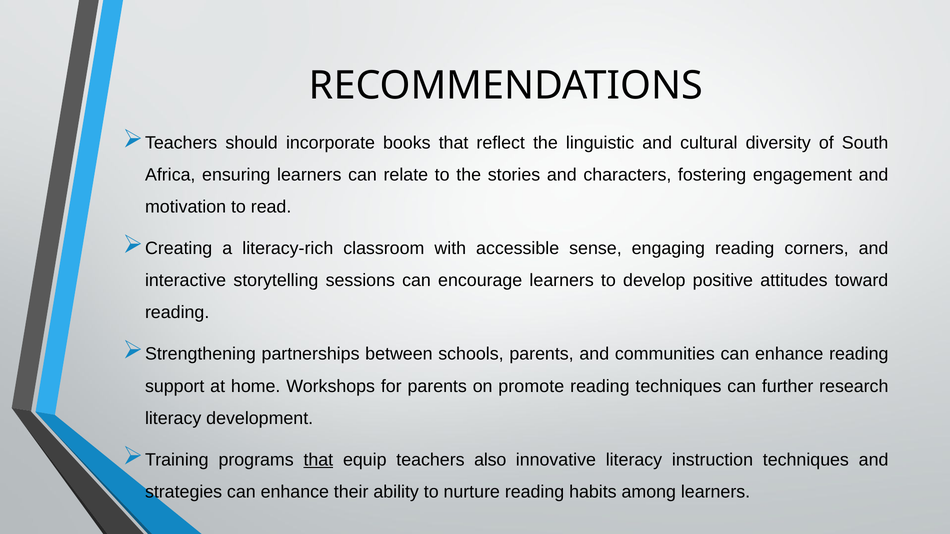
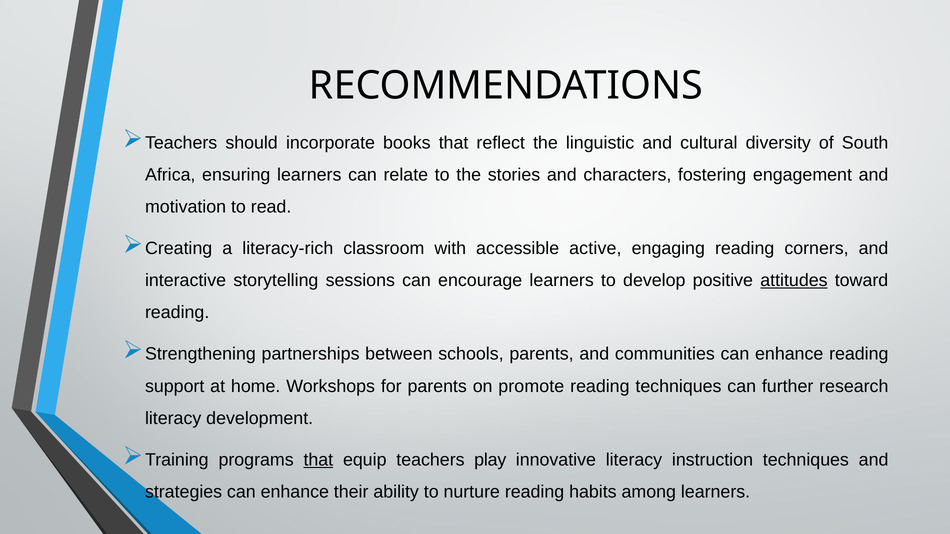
sense: sense -> active
attitudes underline: none -> present
also: also -> play
